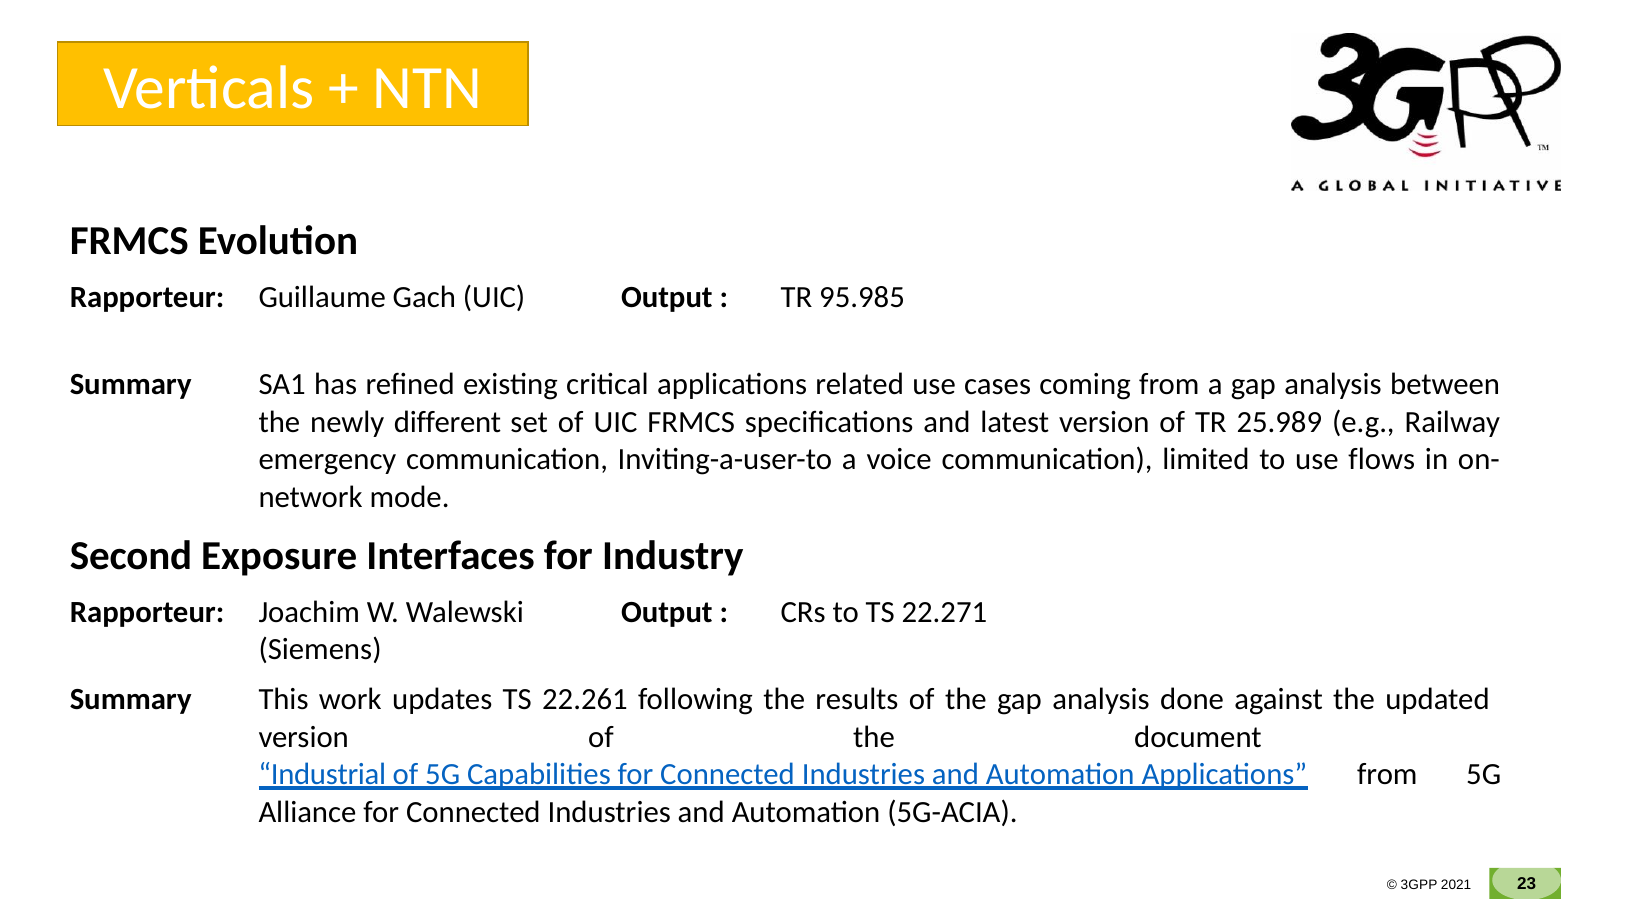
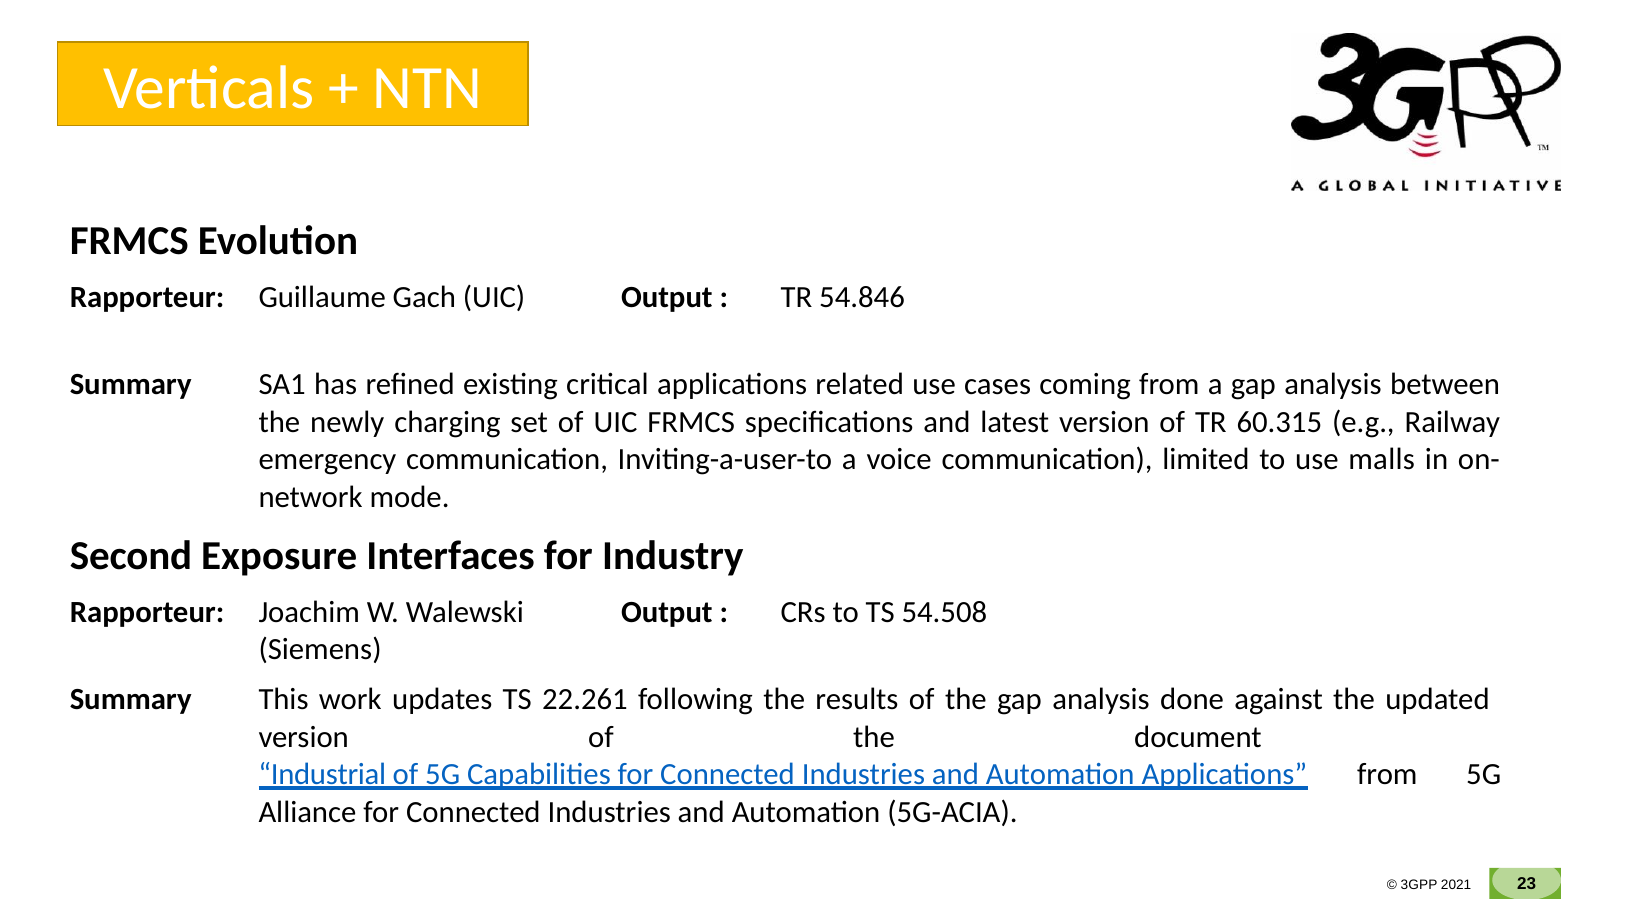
95.985: 95.985 -> 54.846
different: different -> charging
25.989: 25.989 -> 60.315
flows: flows -> malls
22.271: 22.271 -> 54.508
